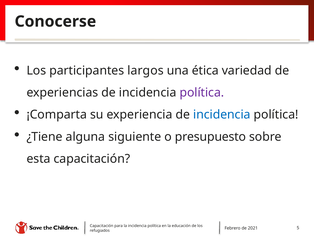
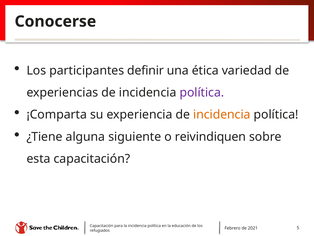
largos: largos -> definir
incidencia at (222, 114) colour: blue -> orange
presupuesto: presupuesto -> reivindiquen
